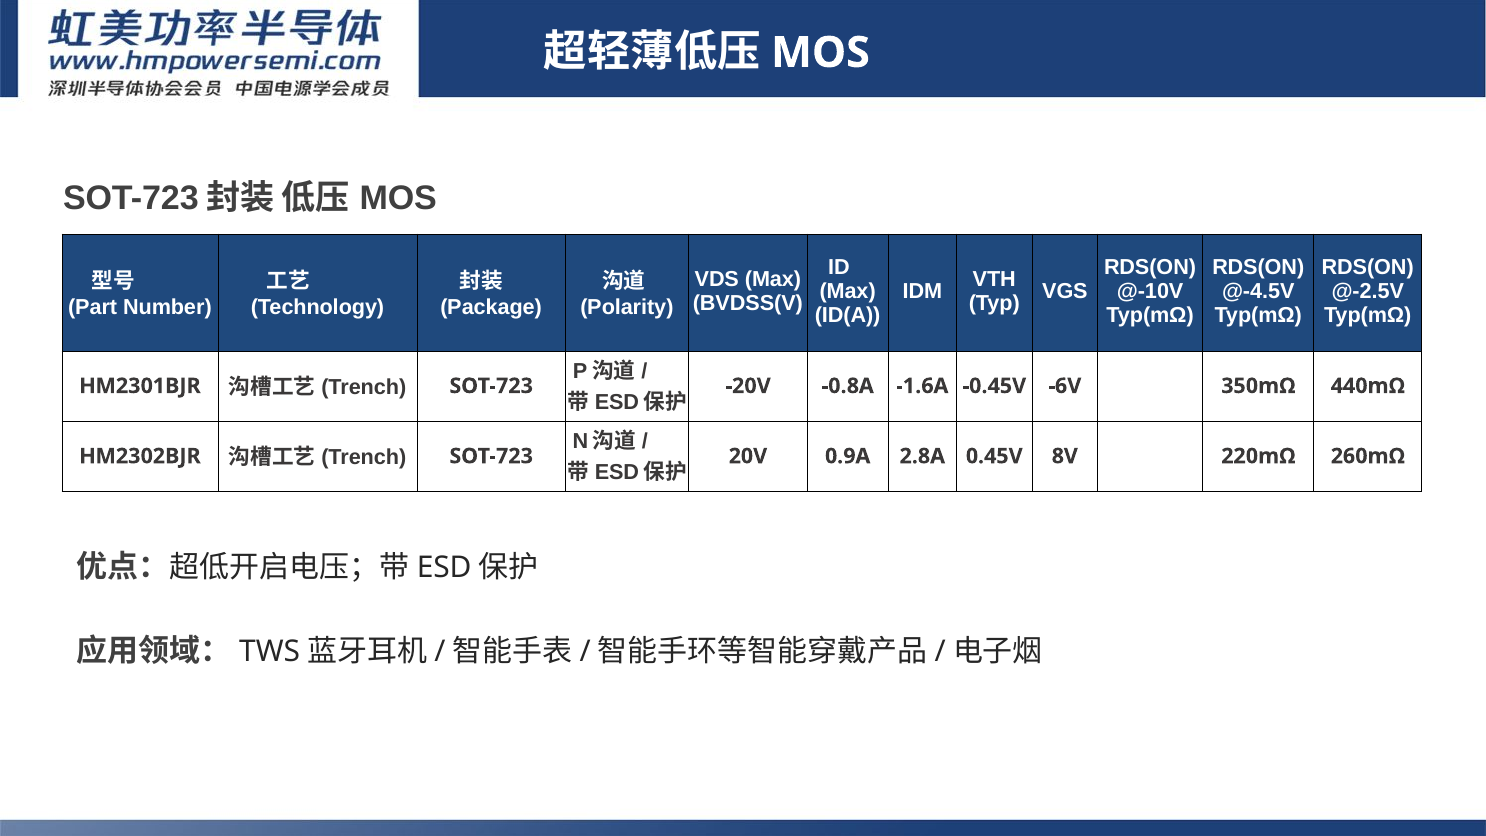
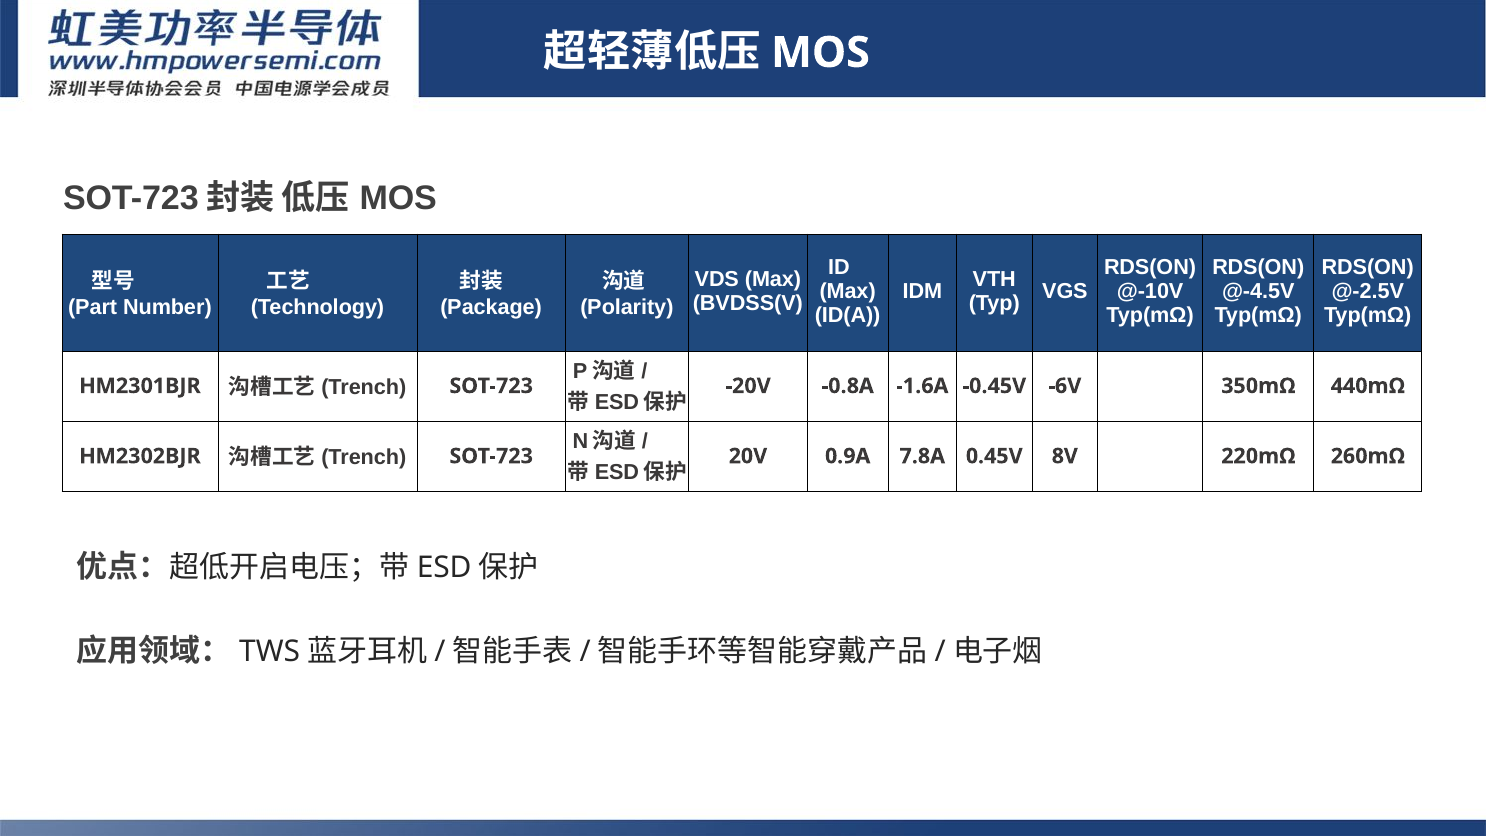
2.8A: 2.8A -> 7.8A
